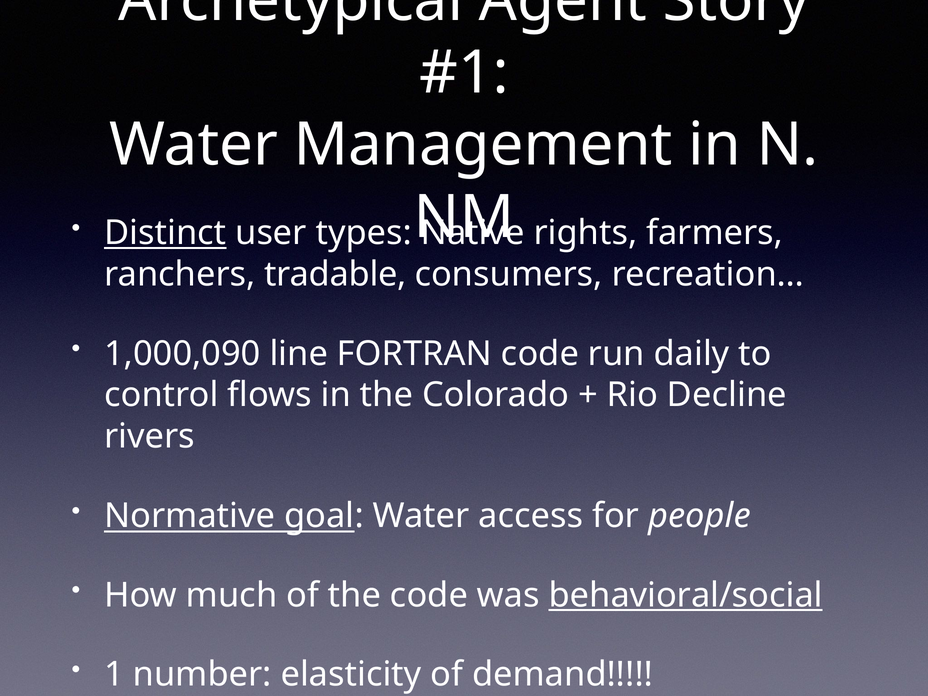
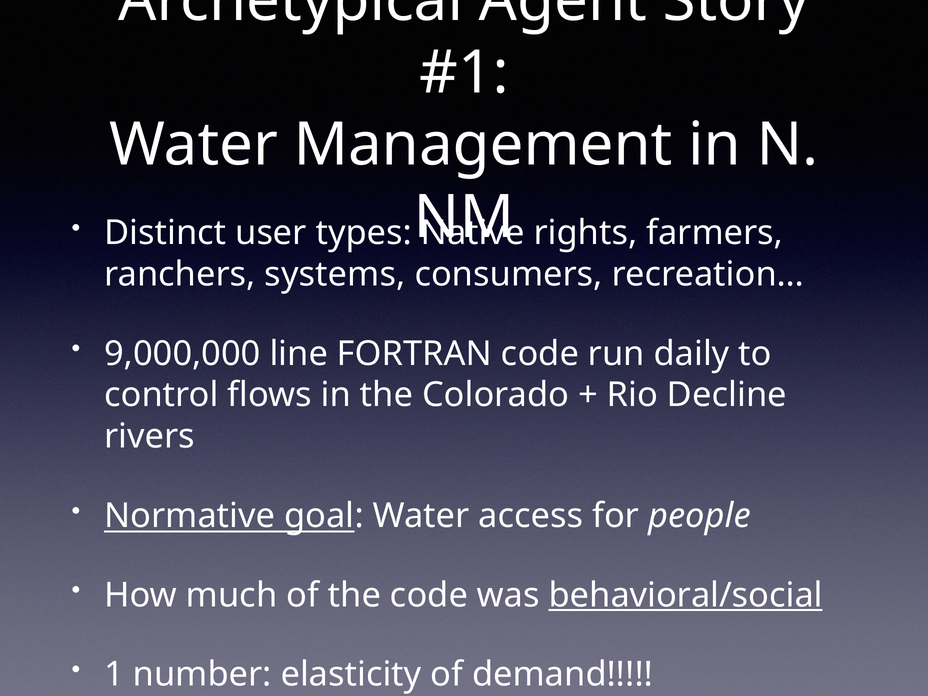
Distinct underline: present -> none
tradable: tradable -> systems
1,000,090: 1,000,090 -> 9,000,000
